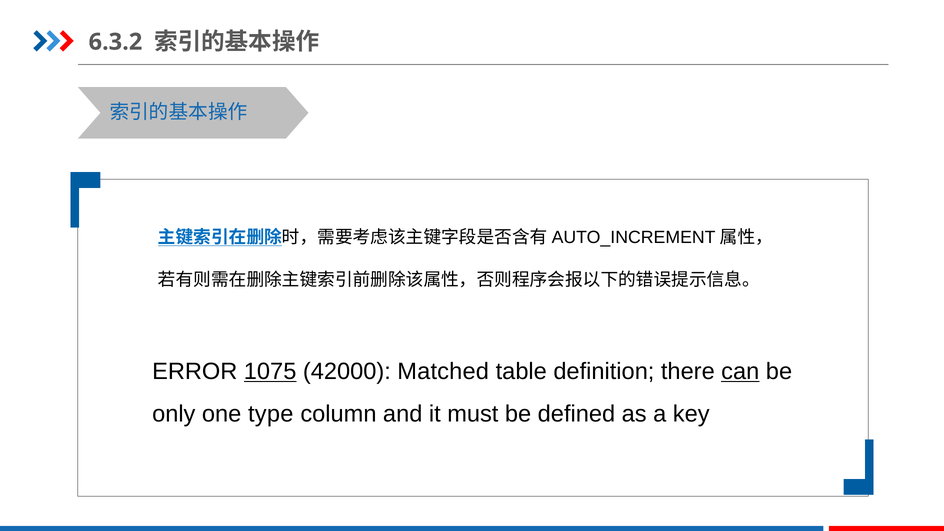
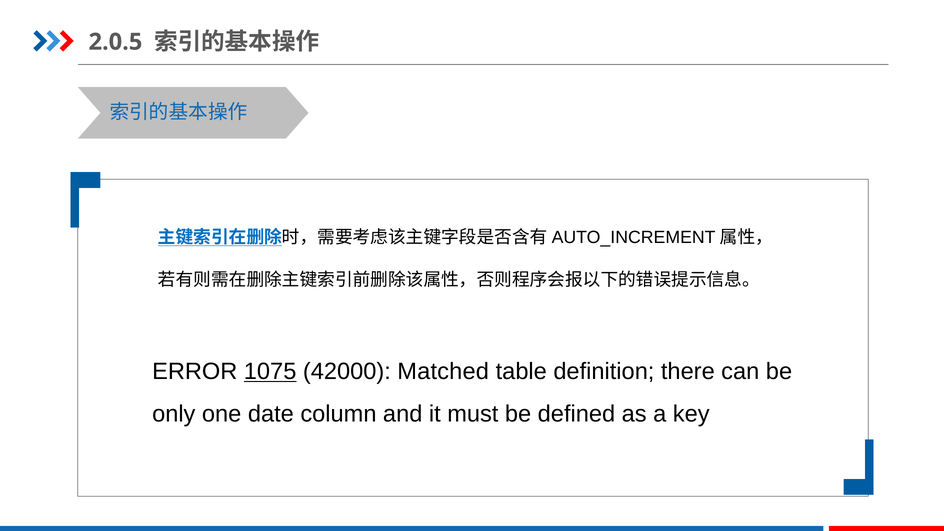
6.3.2: 6.3.2 -> 2.0.5
can underline: present -> none
type: type -> date
